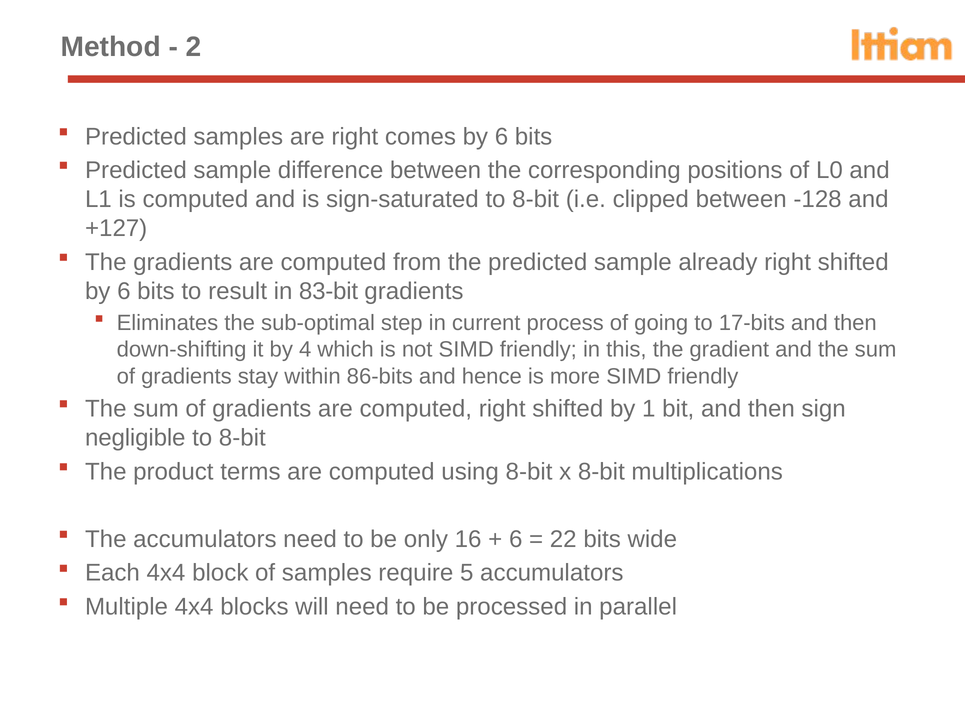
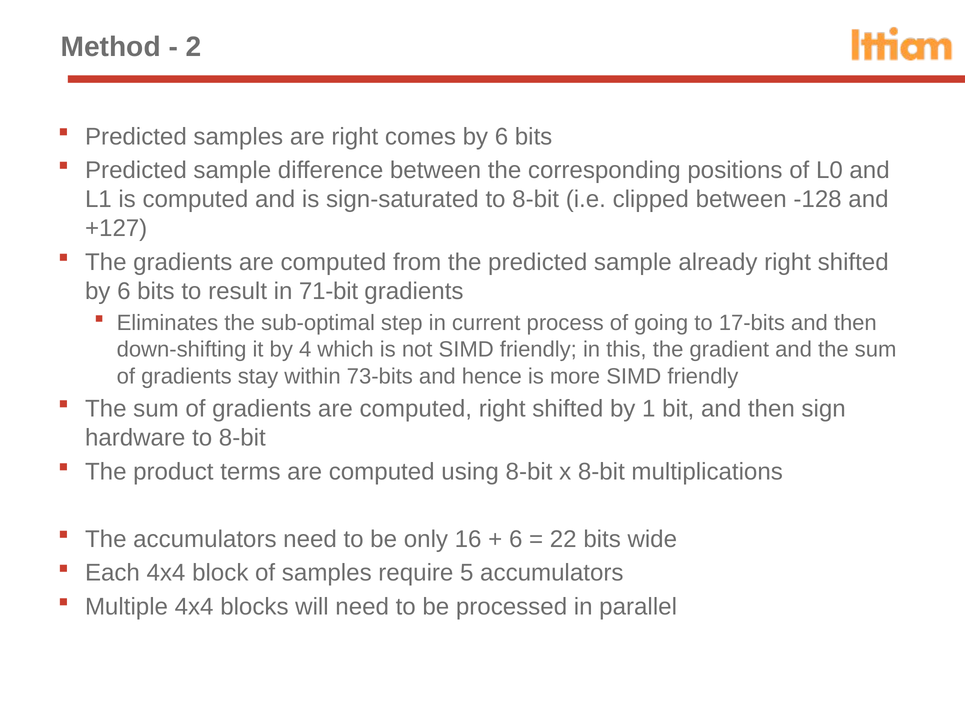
83-bit: 83-bit -> 71-bit
86-bits: 86-bits -> 73-bits
negligible: negligible -> hardware
